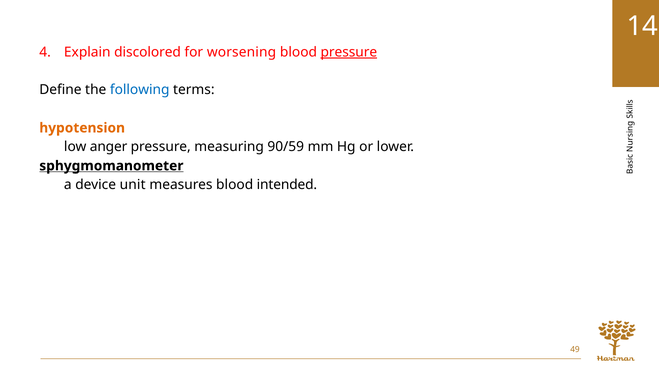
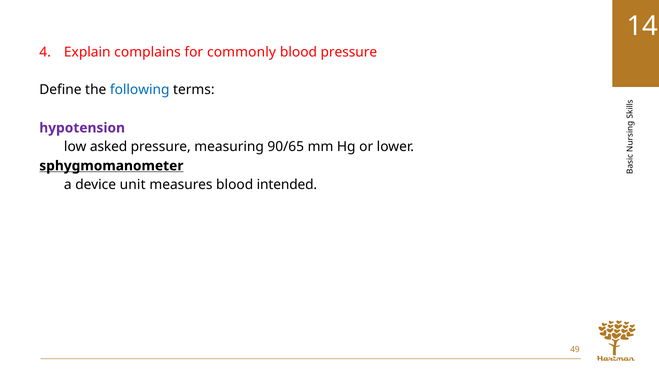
discolored: discolored -> complains
worsening: worsening -> commonly
pressure at (349, 52) underline: present -> none
hypotension colour: orange -> purple
anger: anger -> asked
90/59: 90/59 -> 90/65
